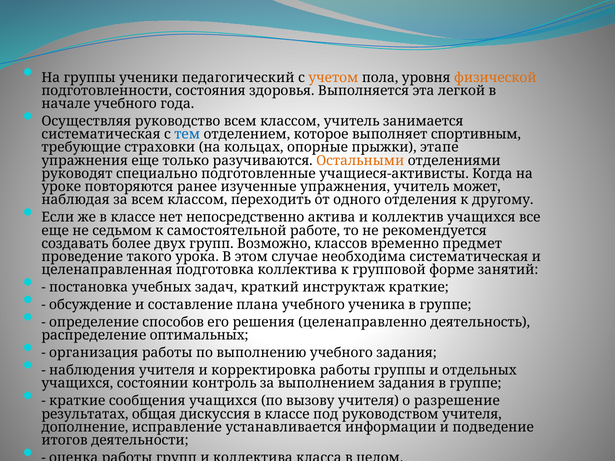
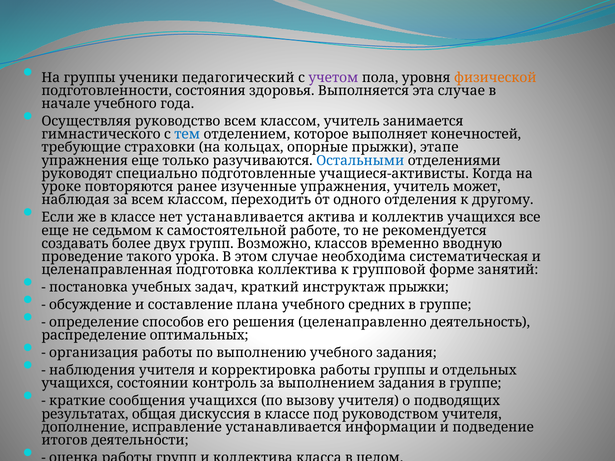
учетом colour: orange -> purple
эта легкой: легкой -> случае
систематическая at (101, 134): систематическая -> гимнастического
спортивным: спортивным -> конечностей
Остальными colour: orange -> blue
нет непосредственно: непосредственно -> устанавливается
предмет: предмет -> вводную
инструктаж краткие: краткие -> прыжки
ученика: ученика -> средних
разрешение: разрешение -> подводящих
